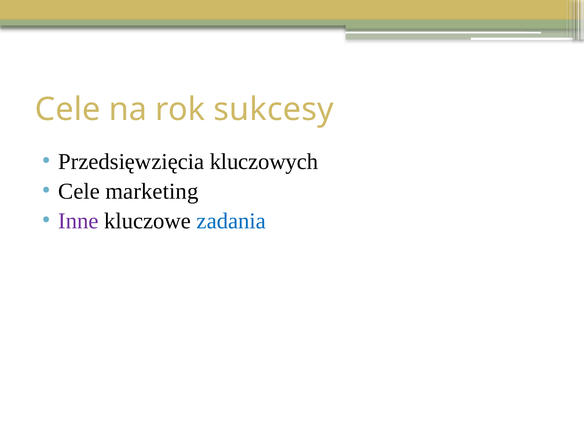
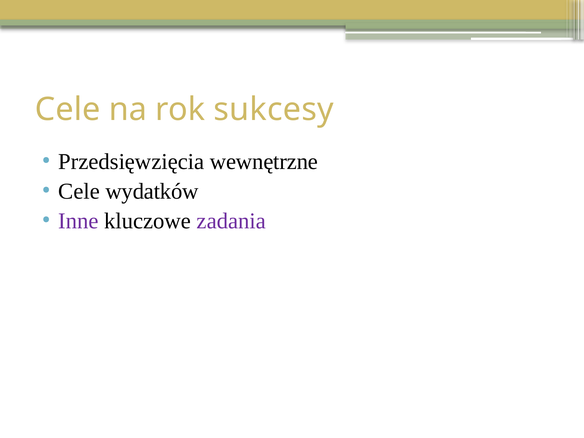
kluczowych: kluczowych -> wewnętrzne
marketing: marketing -> wydatków
zadania colour: blue -> purple
